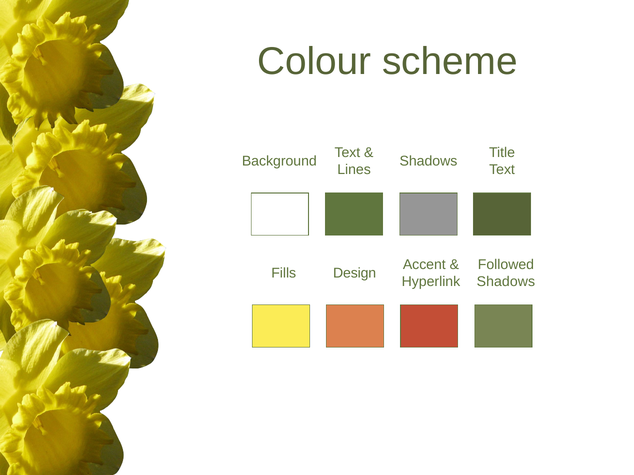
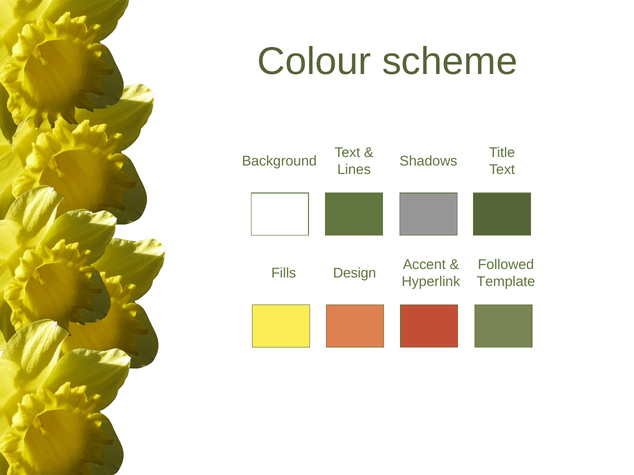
Shadows at (506, 282): Shadows -> Template
